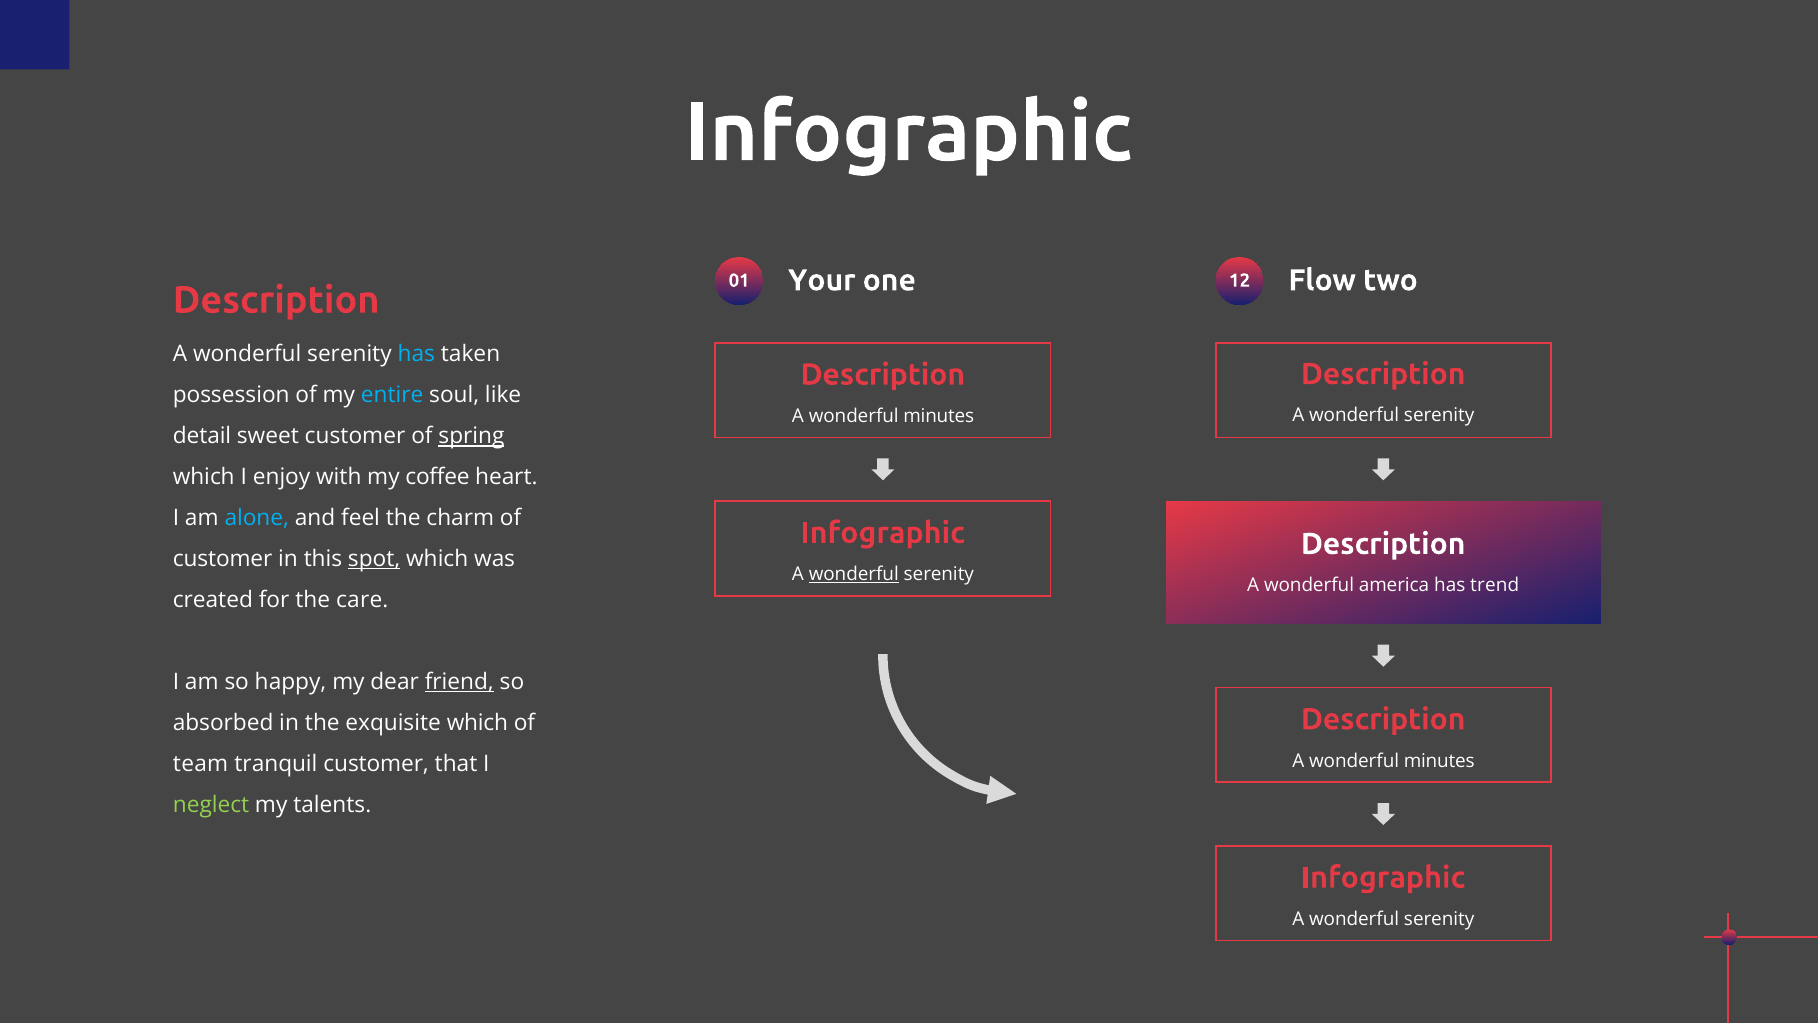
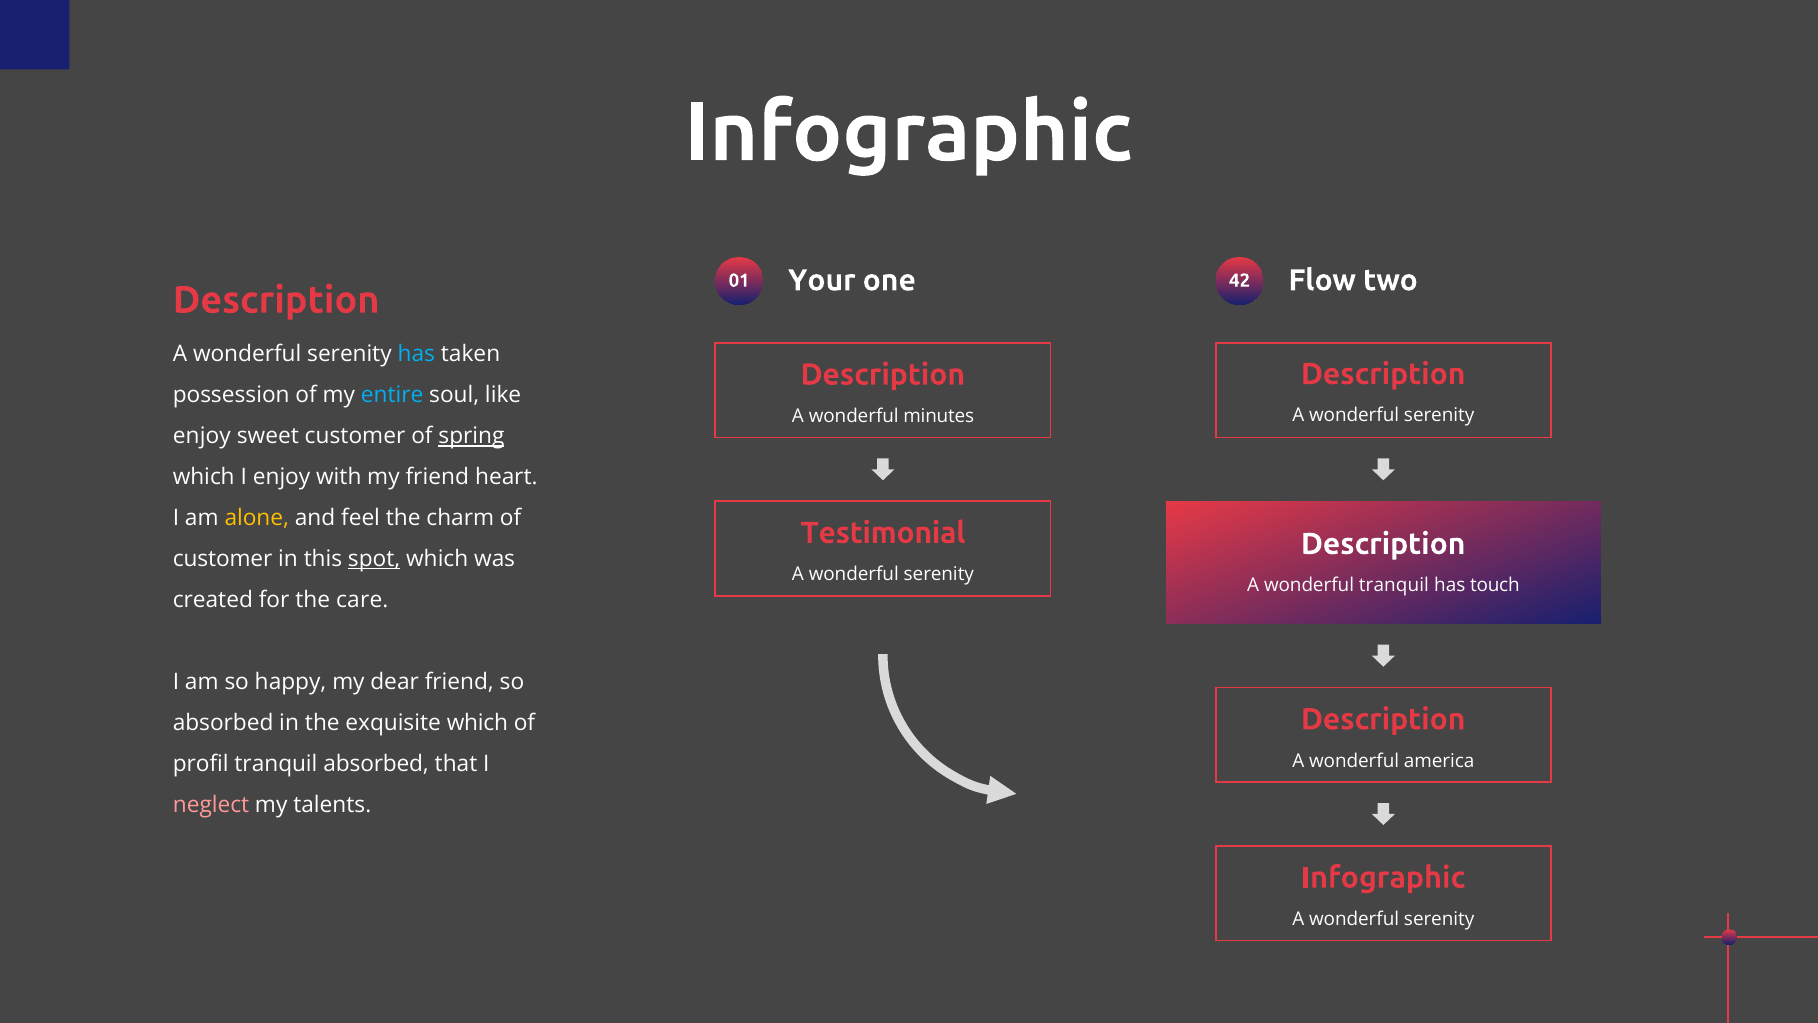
12: 12 -> 42
detail at (202, 436): detail -> enjoy
my coffee: coffee -> friend
alone colour: light blue -> yellow
Infographic at (883, 533): Infographic -> Testimonial
wonderful at (854, 574) underline: present -> none
wonderful america: america -> tranquil
trend: trend -> touch
friend at (459, 681) underline: present -> none
minutes at (1439, 761): minutes -> america
team: team -> profil
tranquil customer: customer -> absorbed
neglect colour: light green -> pink
